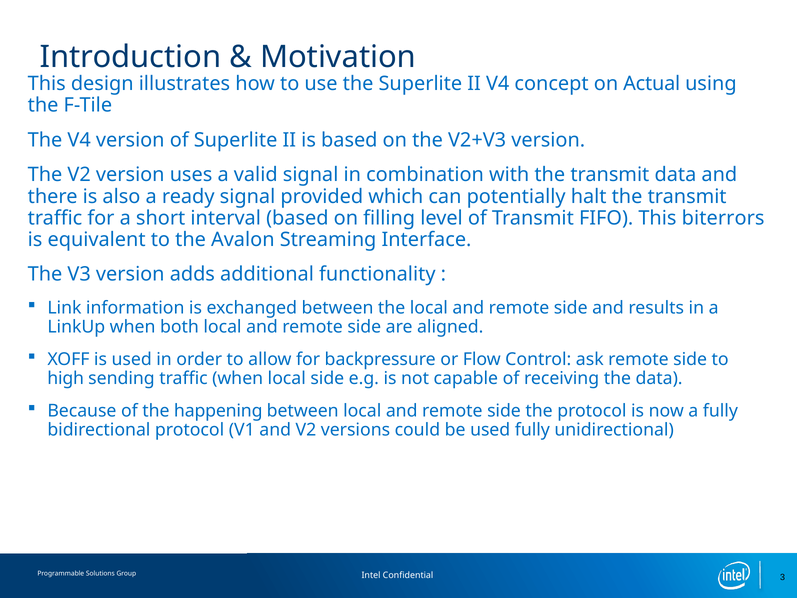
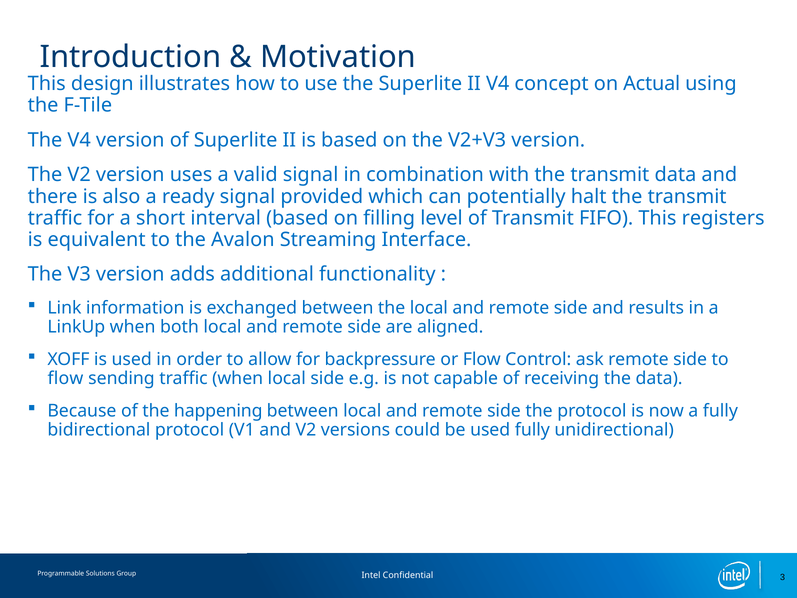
biterrors: biterrors -> registers
high at (66, 378): high -> flow
